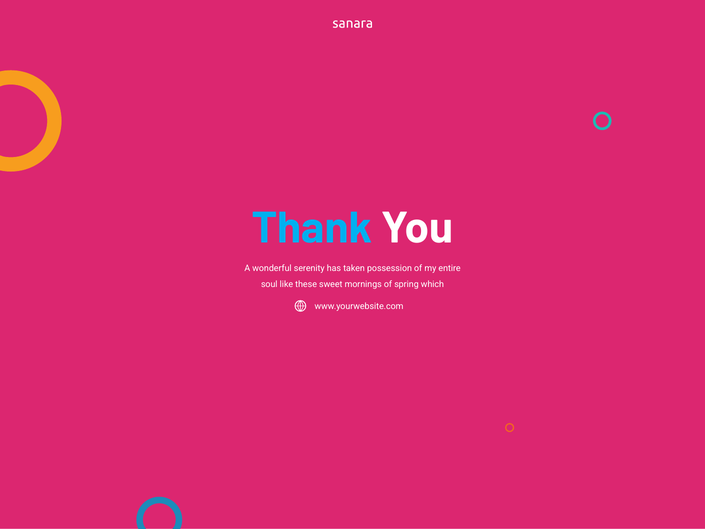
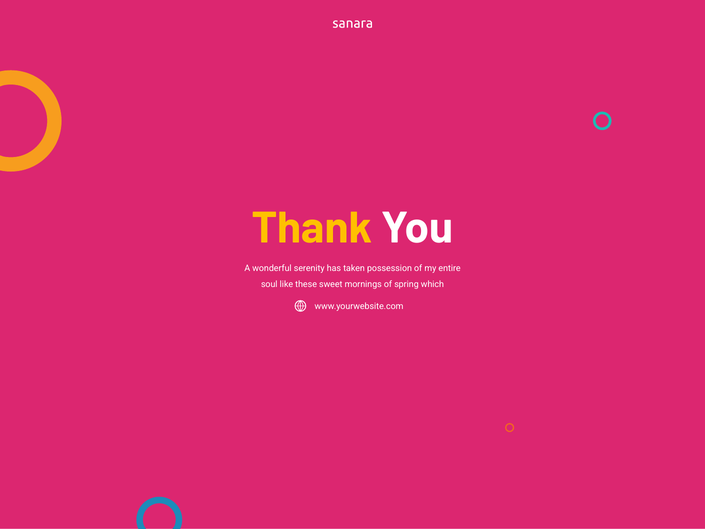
Thank colour: light blue -> yellow
